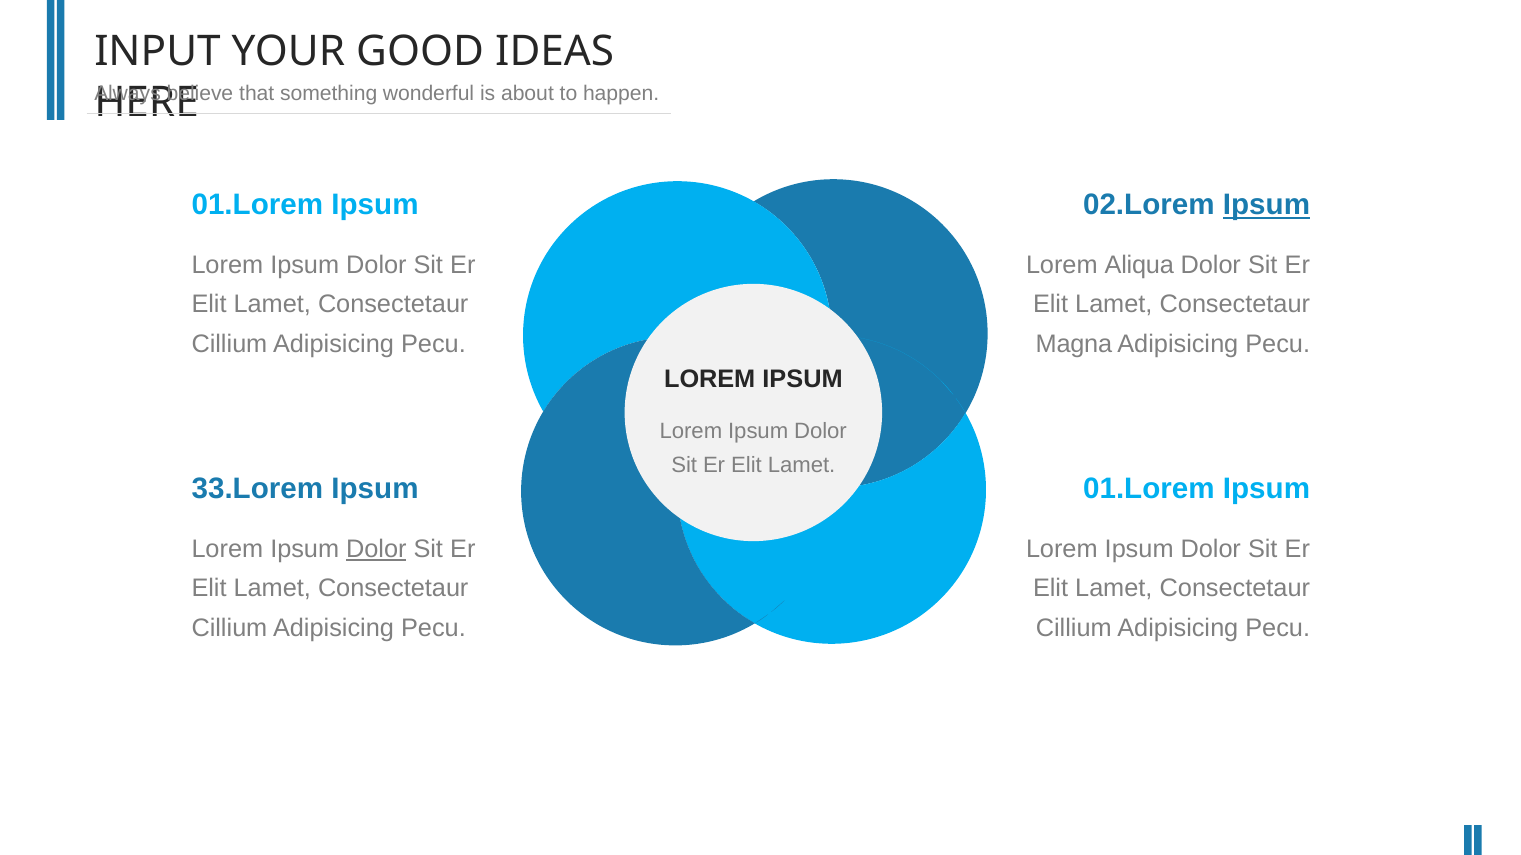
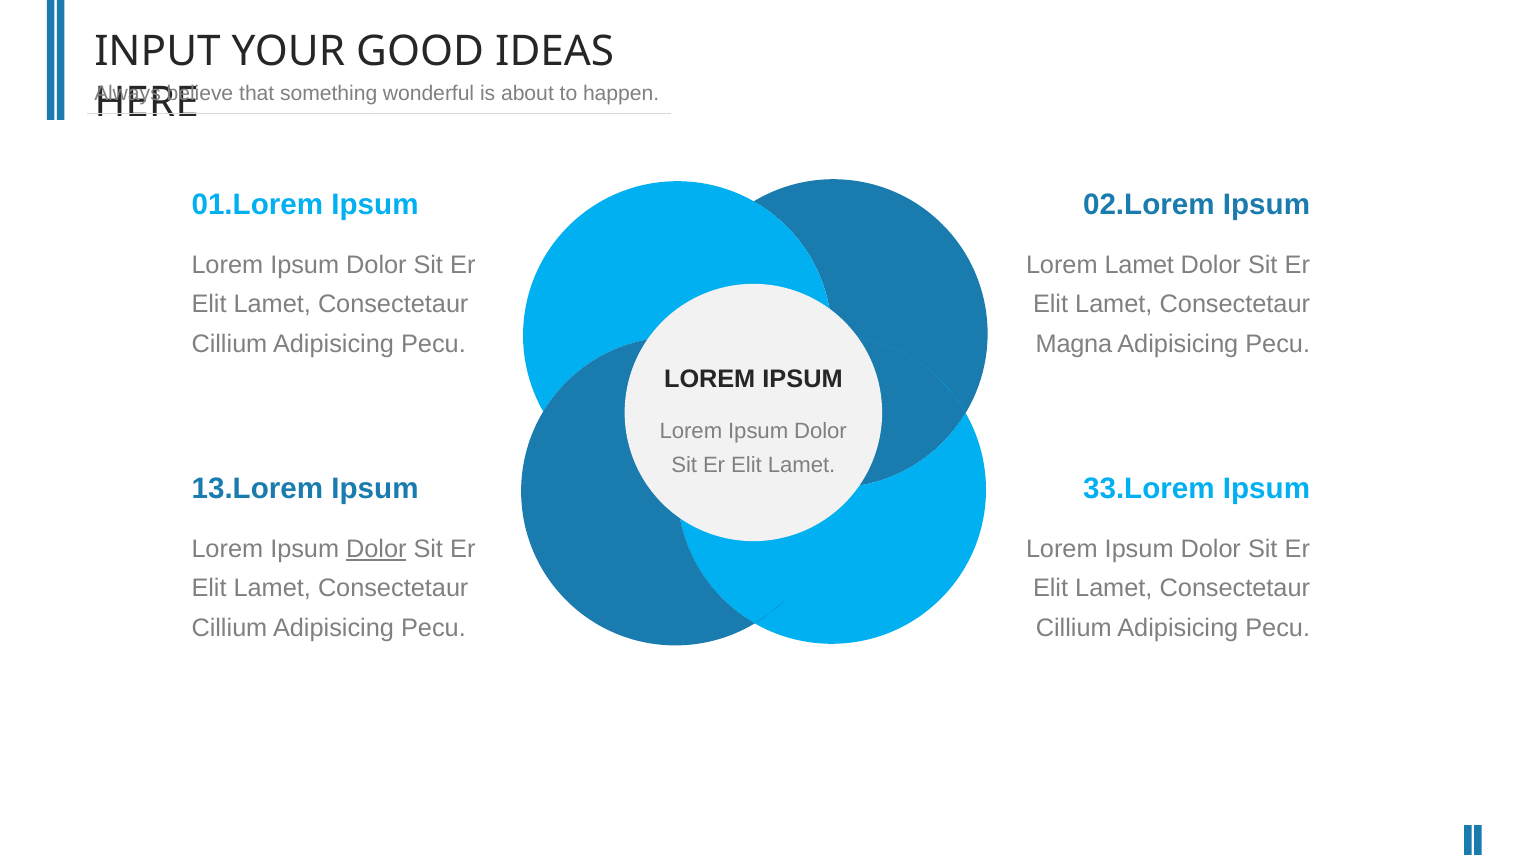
Ipsum at (1267, 205) underline: present -> none
Lorem Aliqua: Aliqua -> Lamet
33.Lorem: 33.Lorem -> 13.Lorem
01.Lorem at (1149, 490): 01.Lorem -> 33.Lorem
